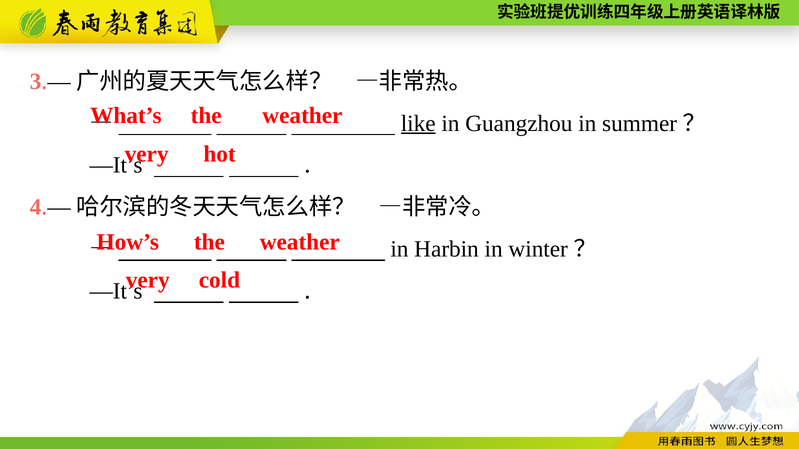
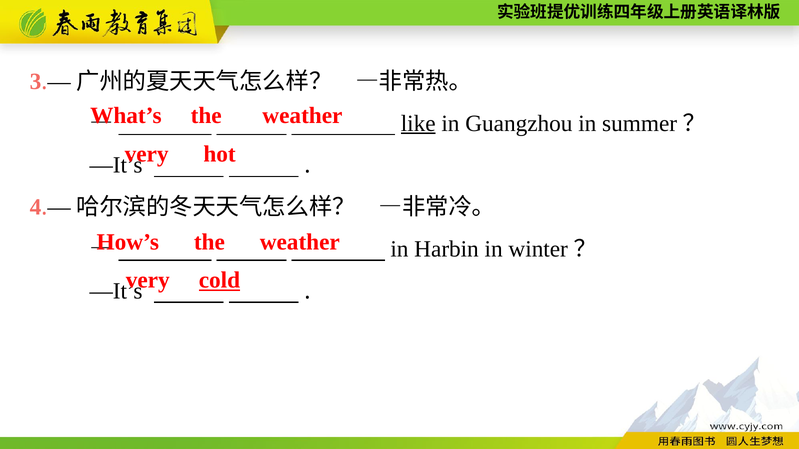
cold underline: none -> present
